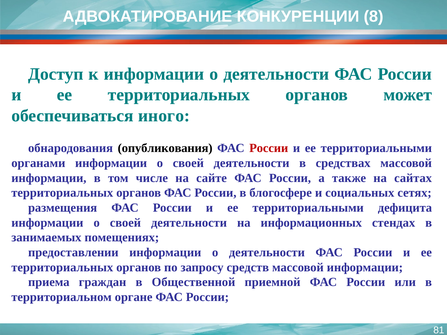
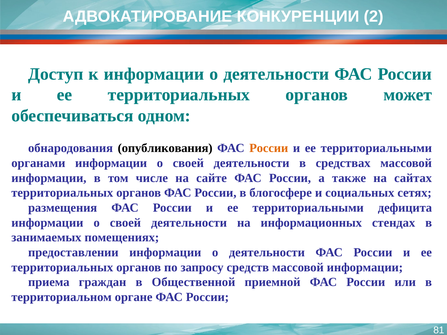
8: 8 -> 2
иного: иного -> одном
России at (269, 148) colour: red -> orange
